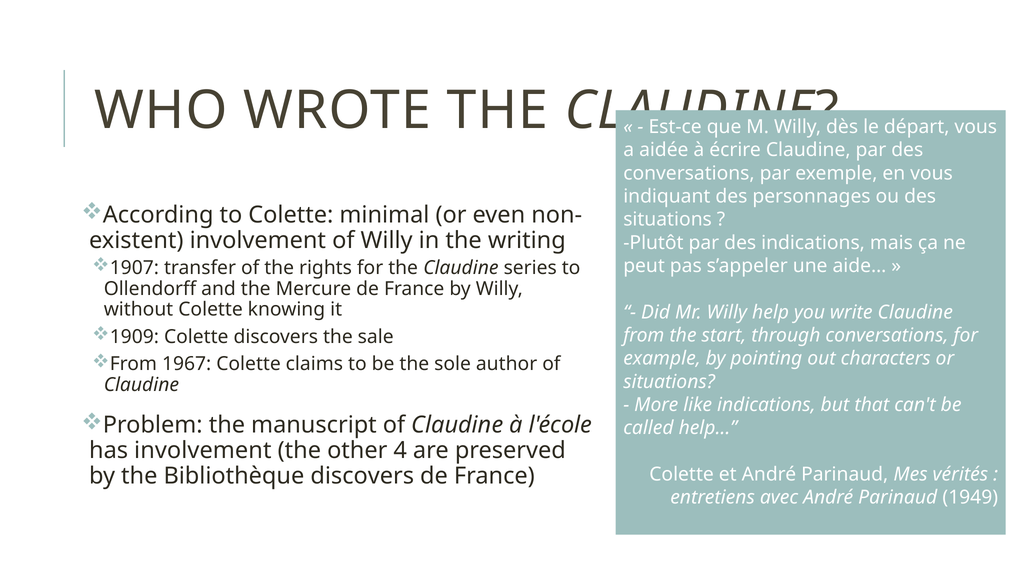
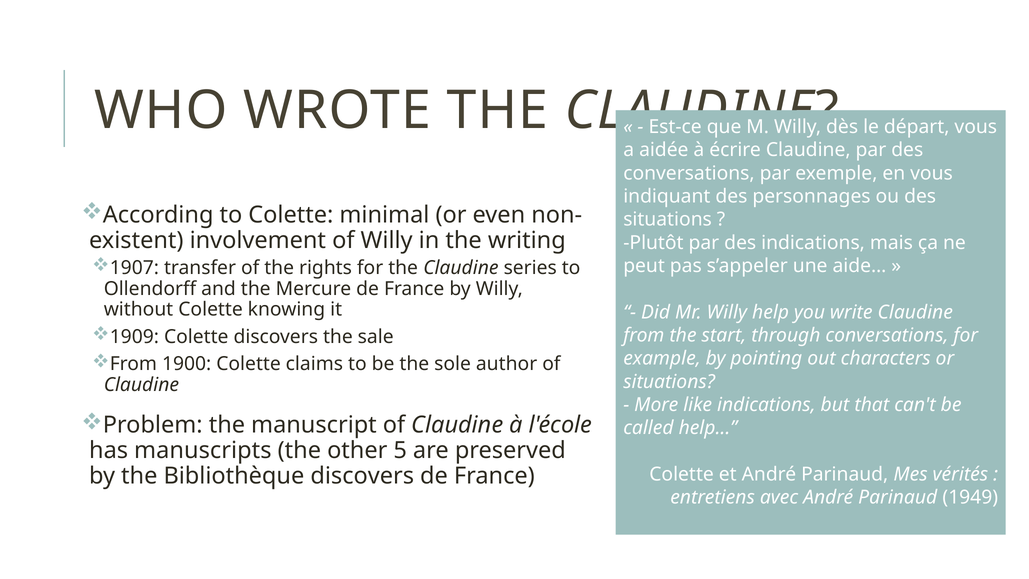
1967: 1967 -> 1900
has involvement: involvement -> manuscripts
4: 4 -> 5
